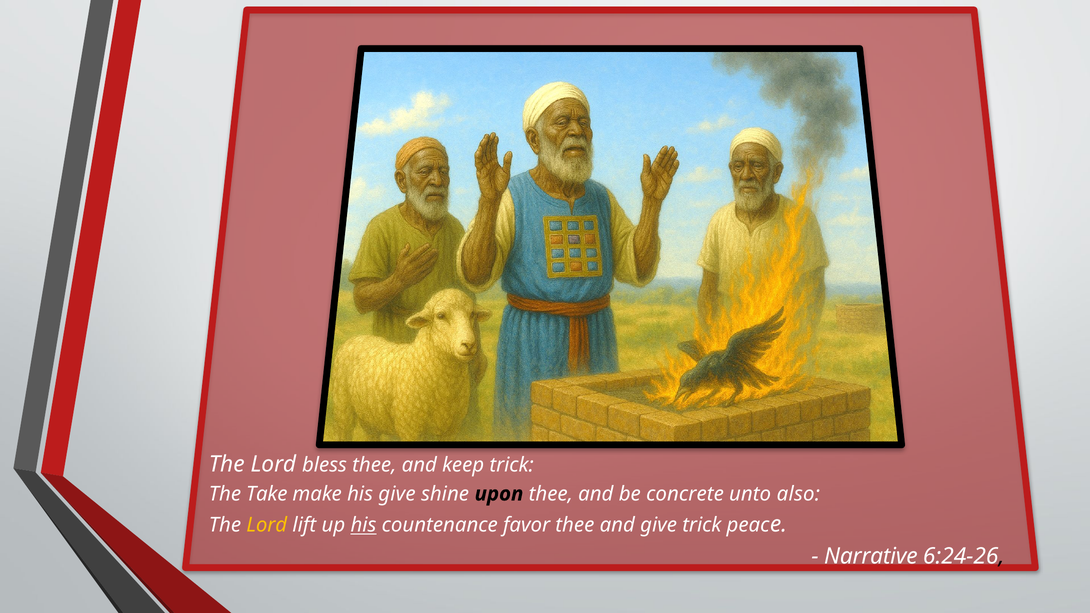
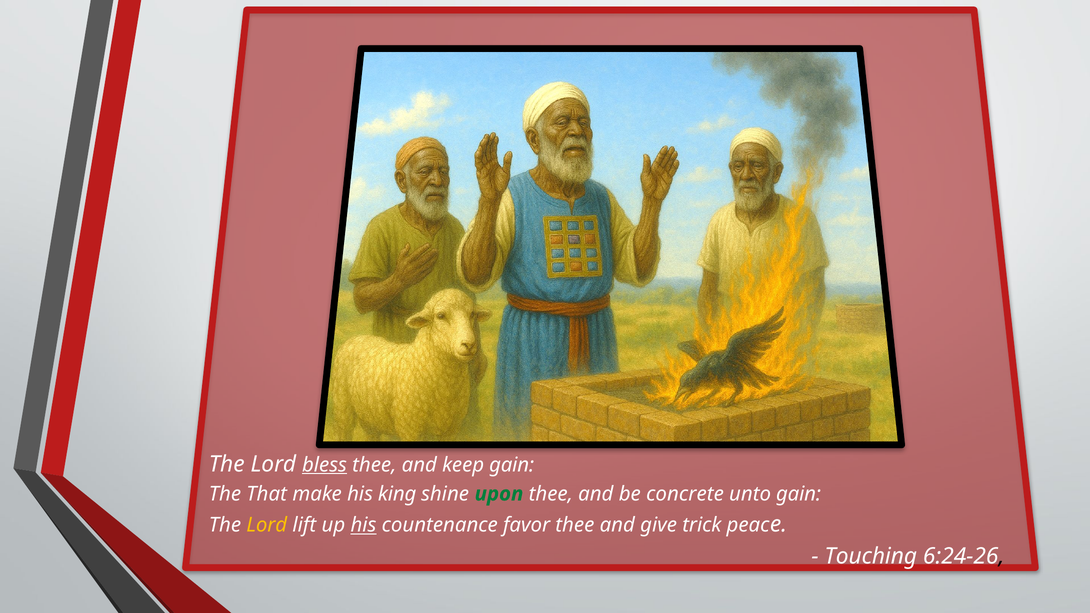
bless underline: none -> present
keep trick: trick -> gain
Take: Take -> That
his give: give -> king
upon colour: black -> green
unto also: also -> gain
Narrative: Narrative -> Touching
